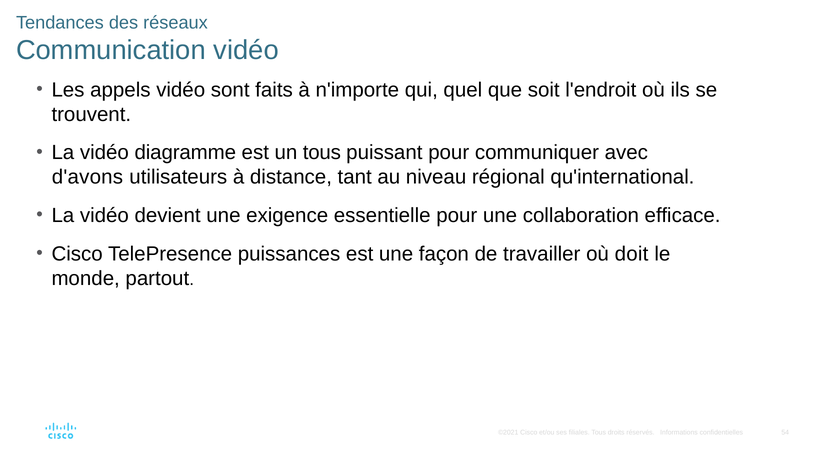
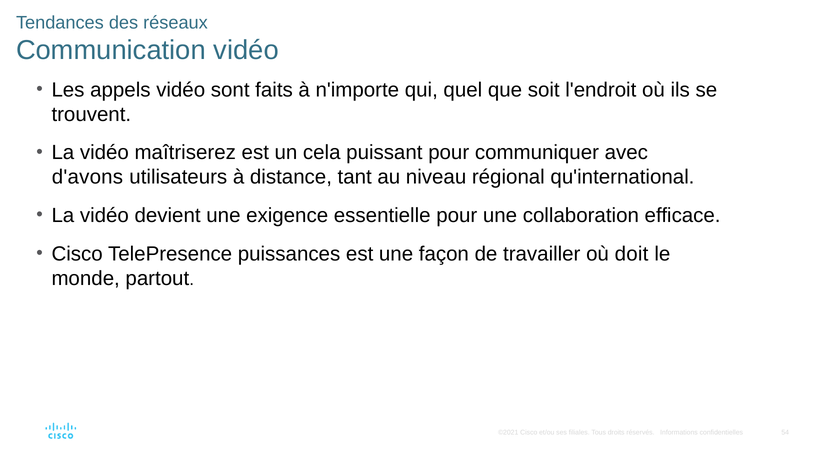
diagramme: diagramme -> maîtriserez
un tous: tous -> cela
